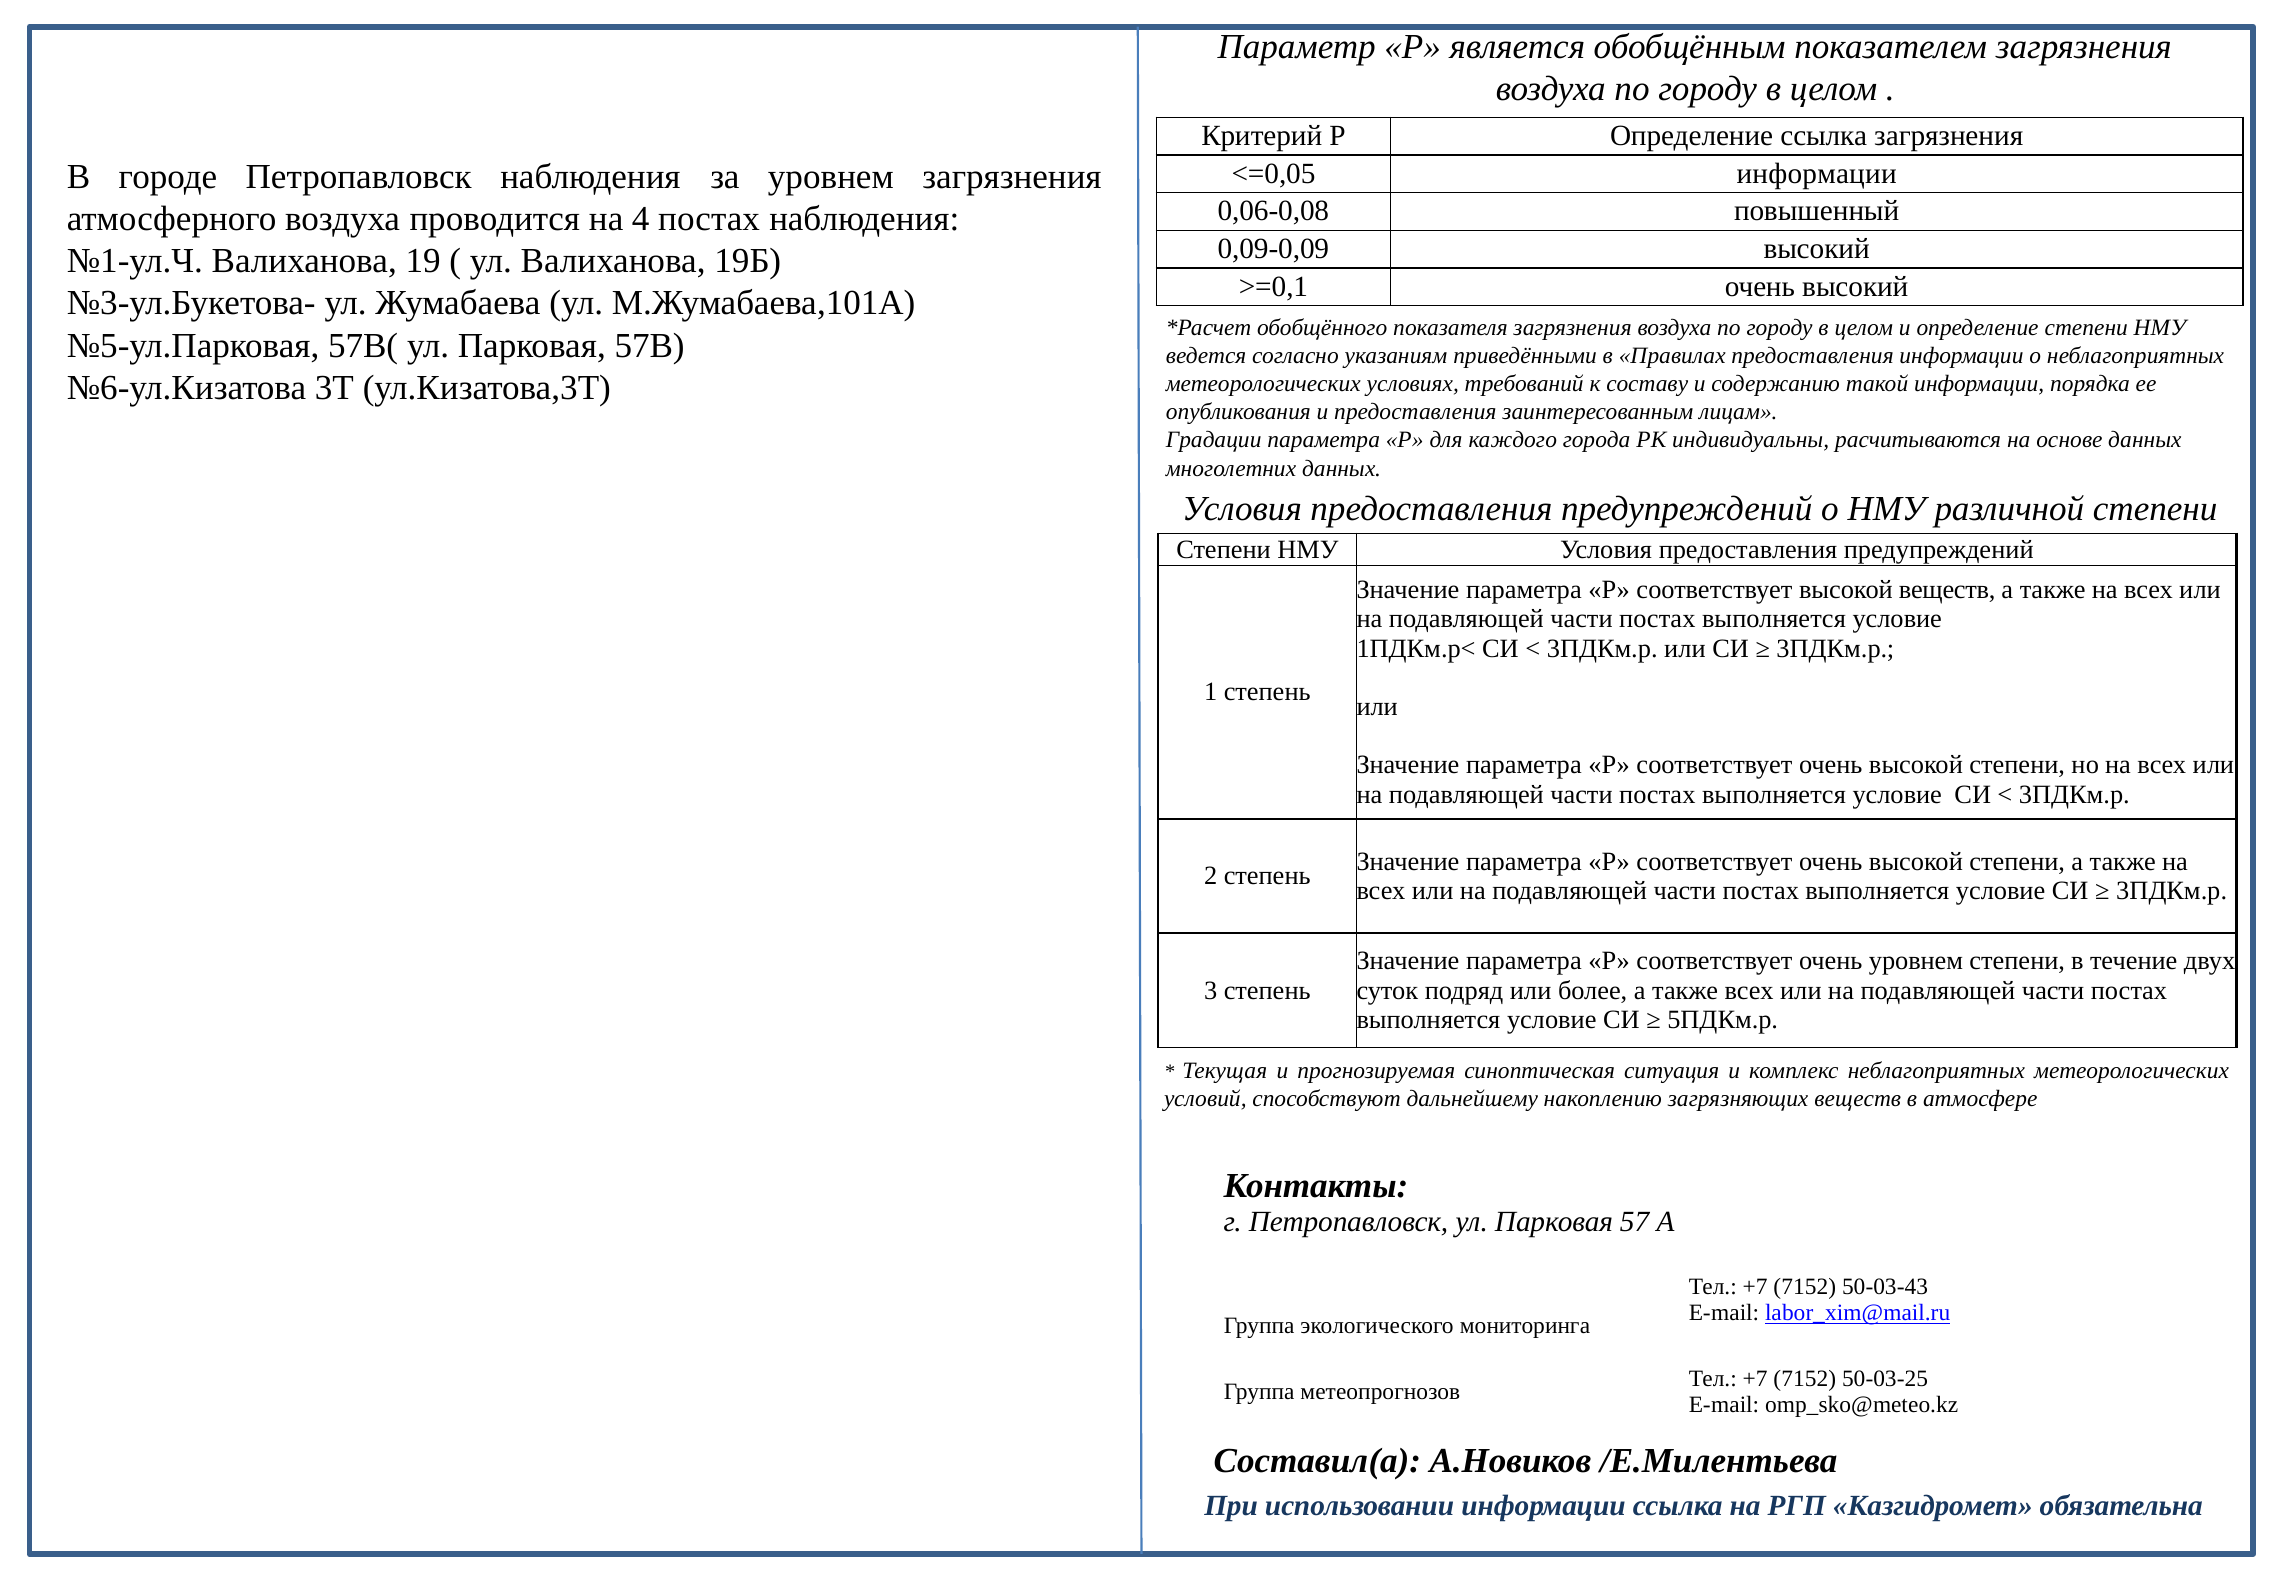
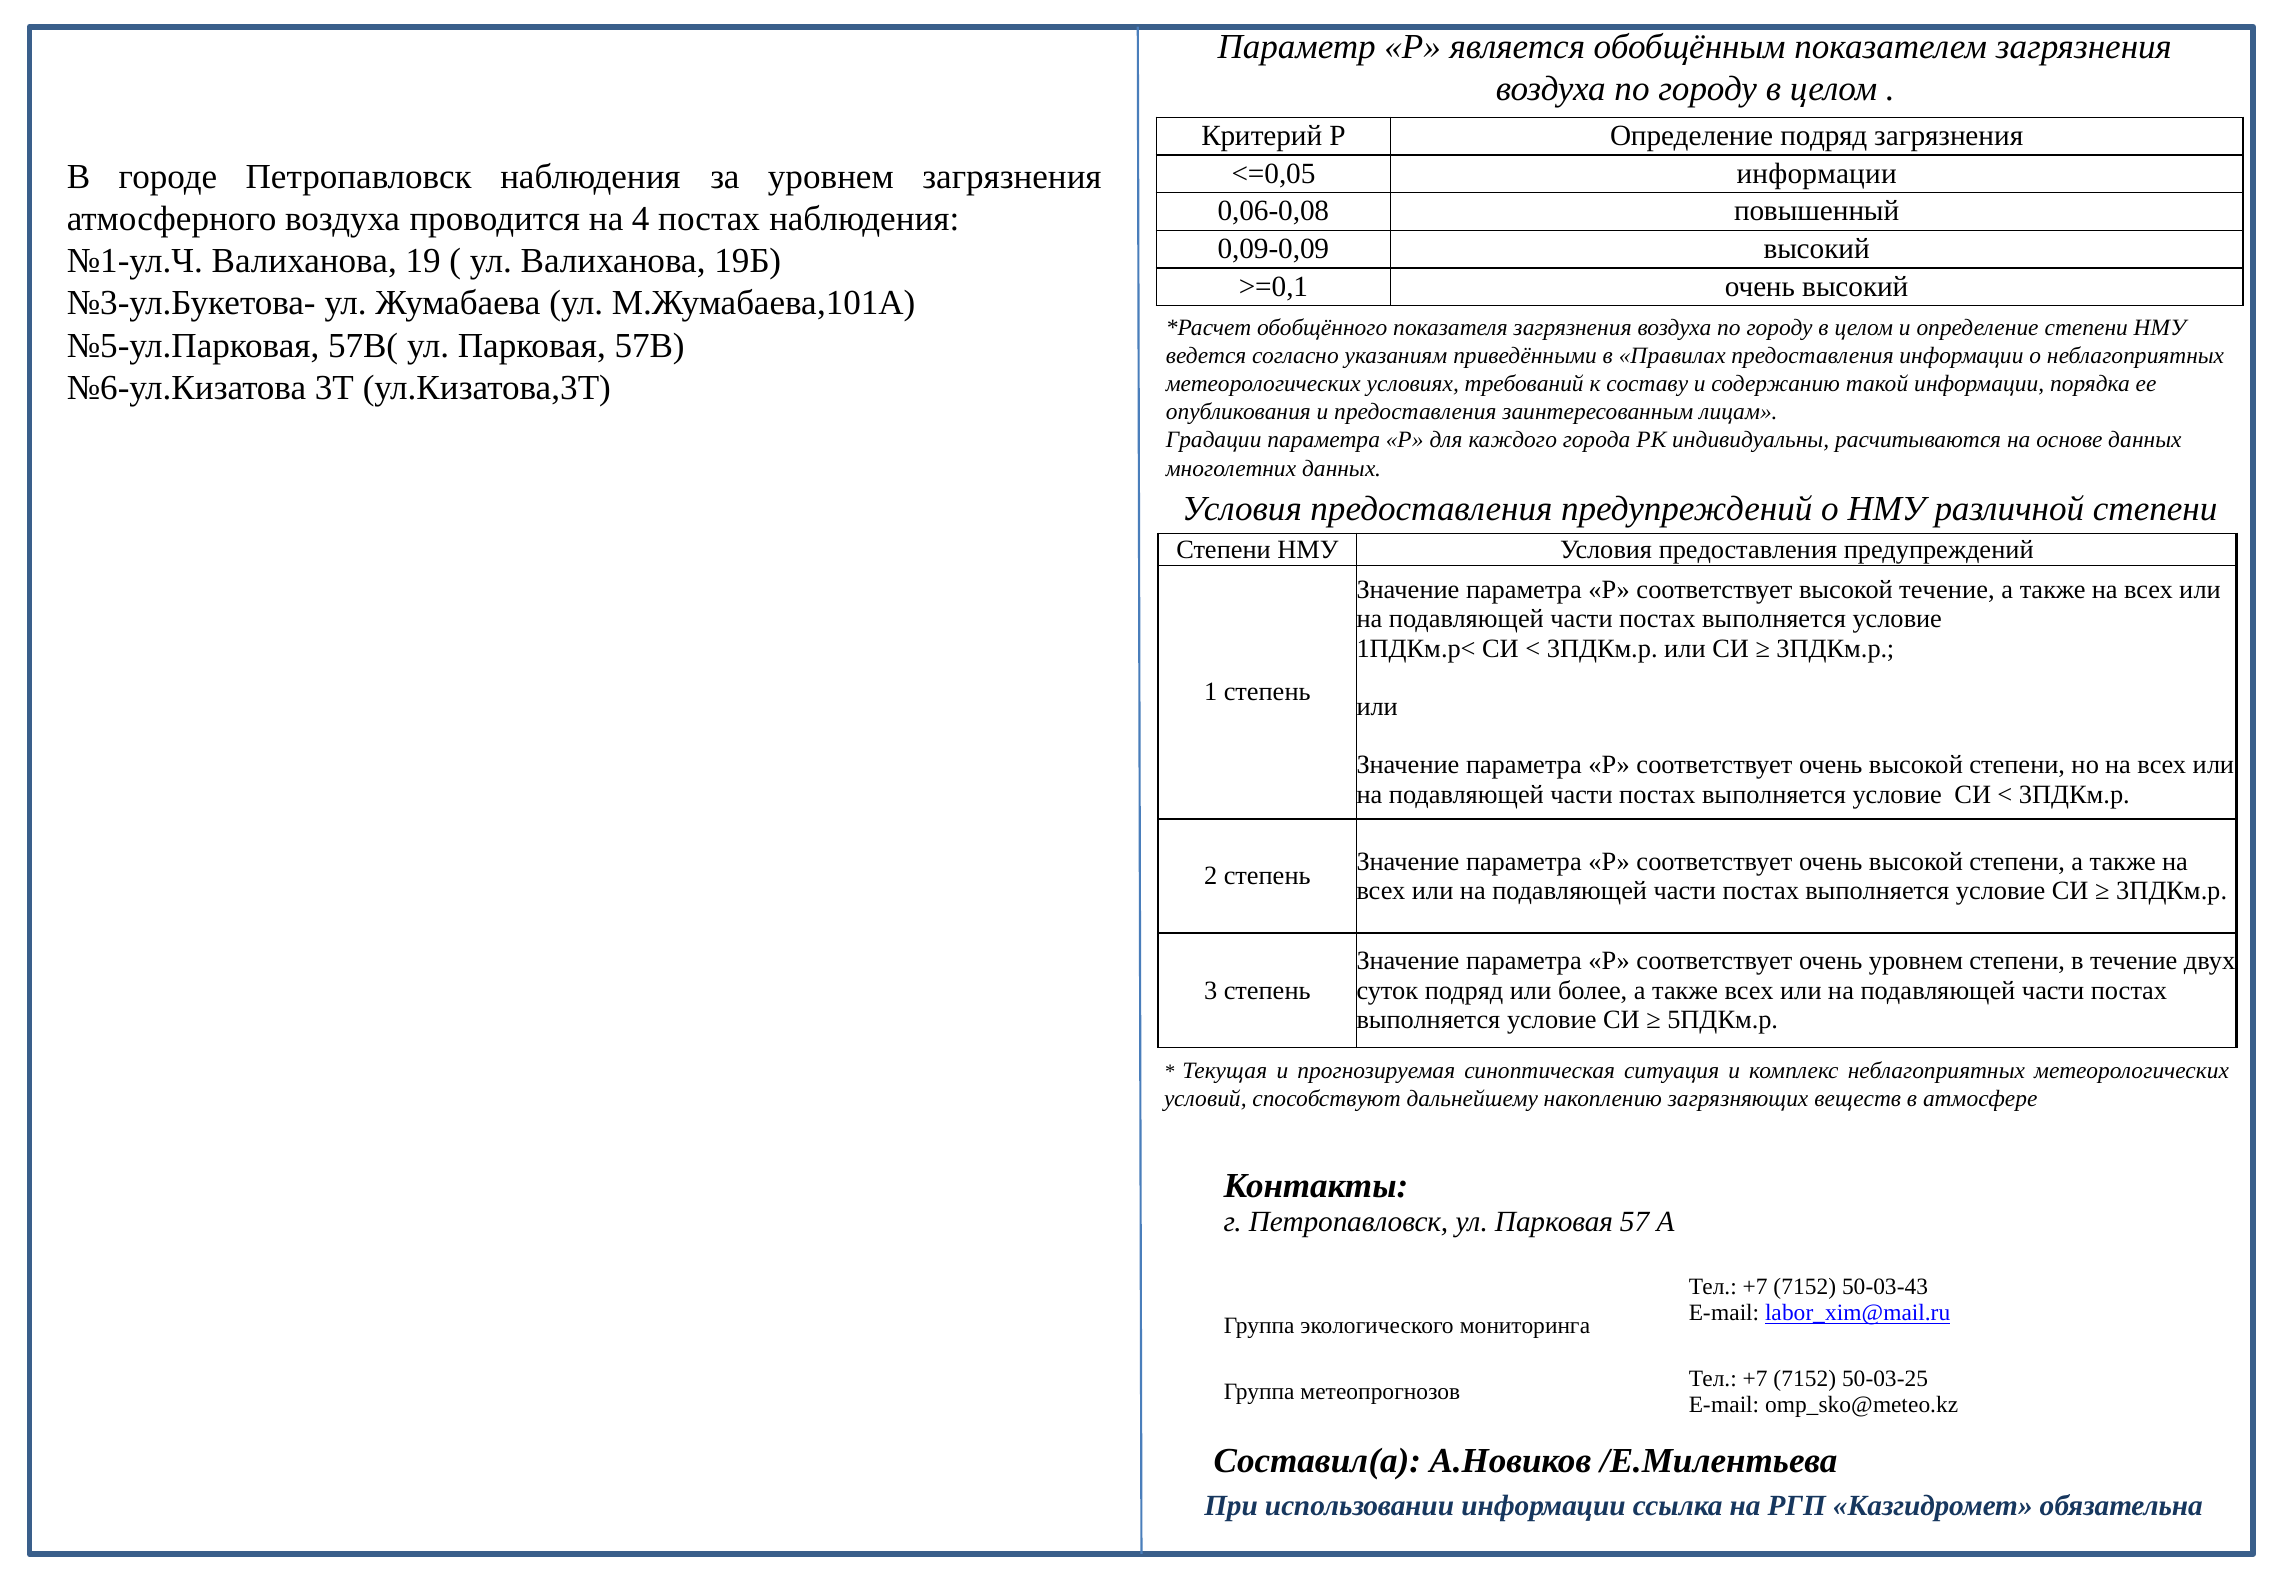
Определение ссылка: ссылка -> подряд
высокой веществ: веществ -> течение
